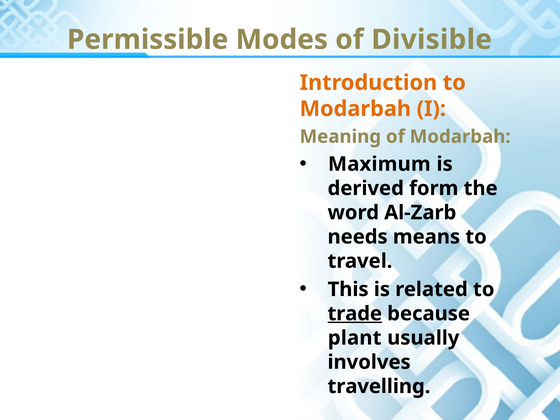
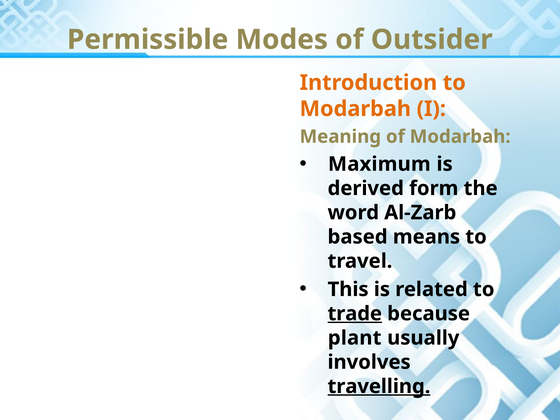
Divisible: Divisible -> Outsider
needs: needs -> based
travelling underline: none -> present
